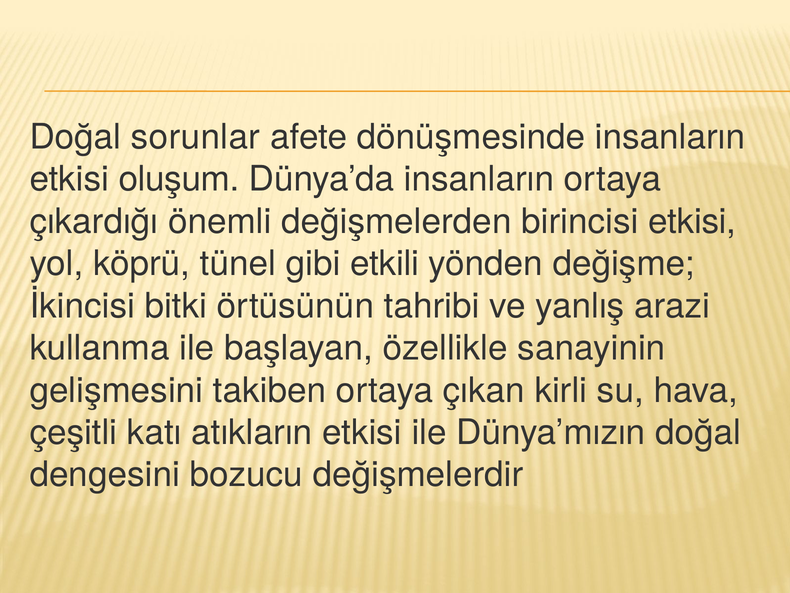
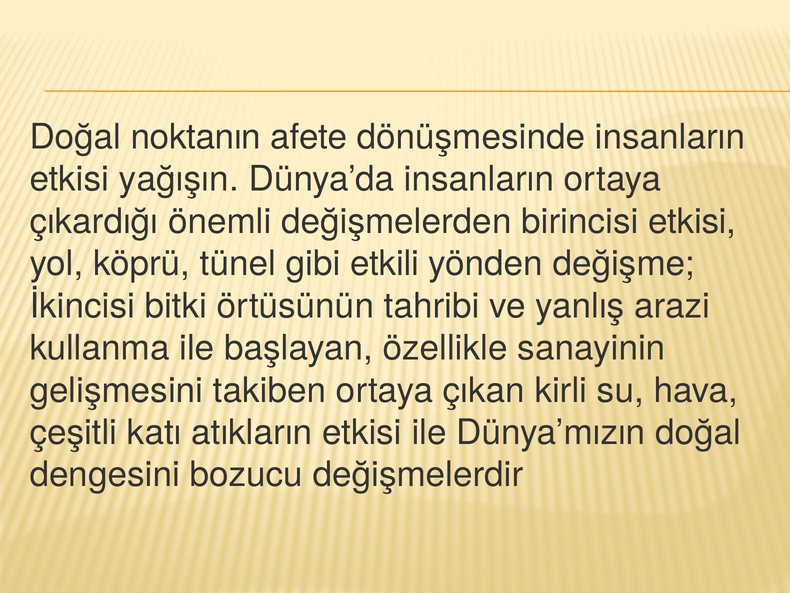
sorunlar: sorunlar -> noktanın
oluşum: oluşum -> yağışın
